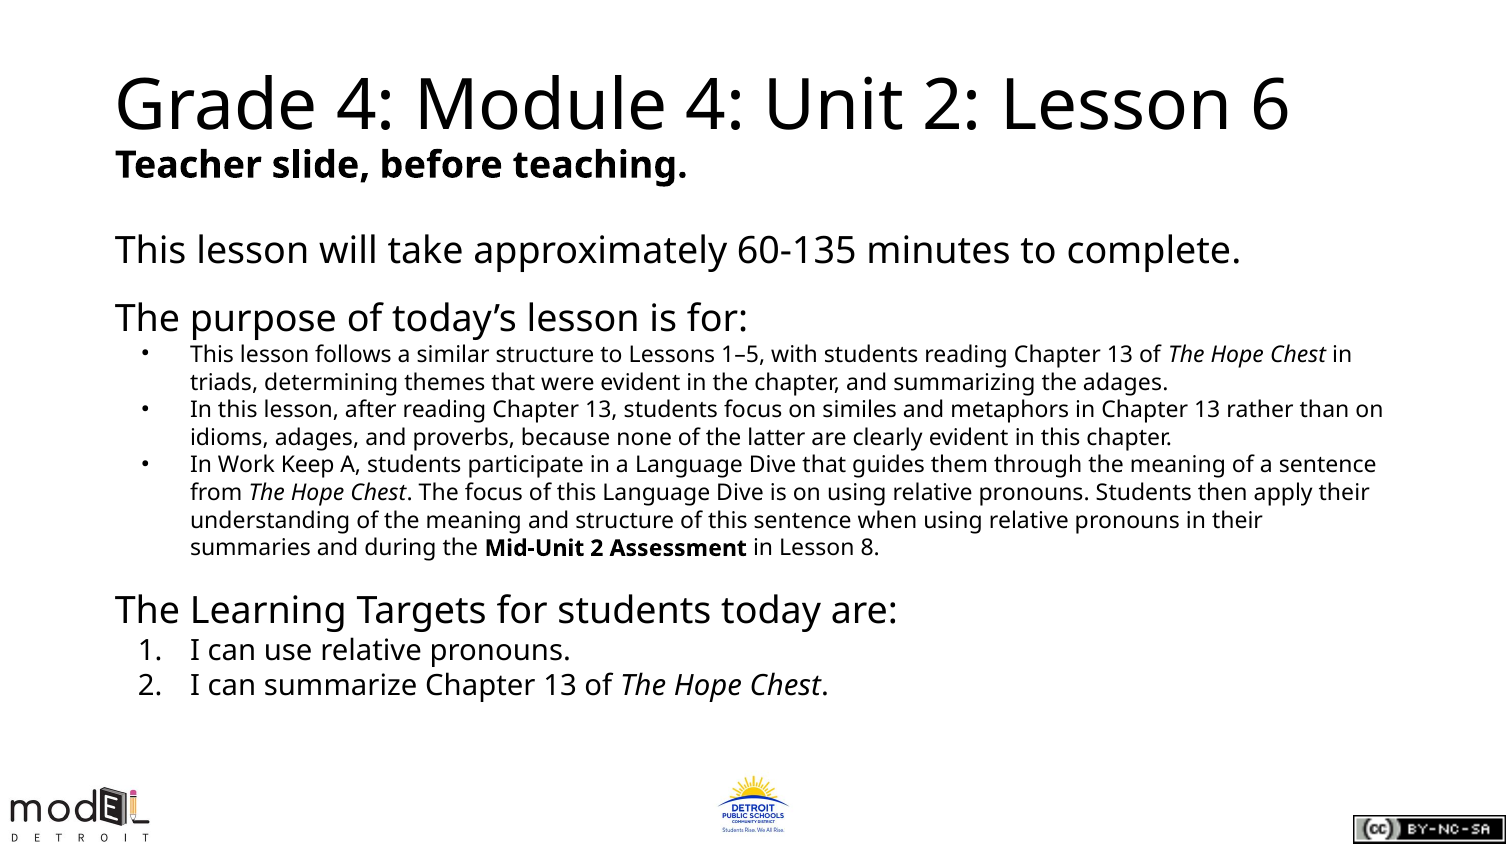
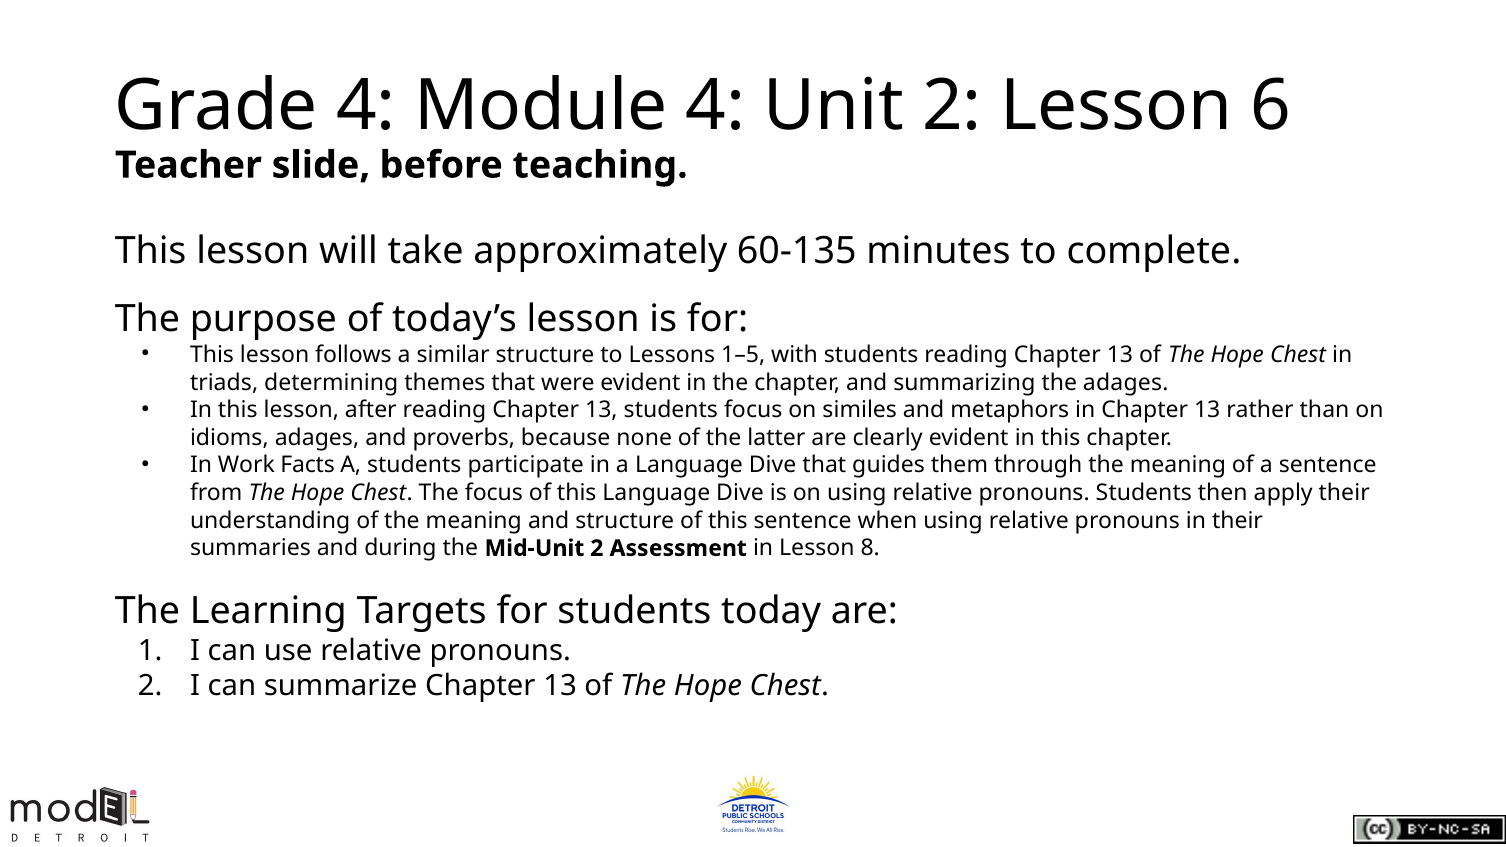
Keep: Keep -> Facts
